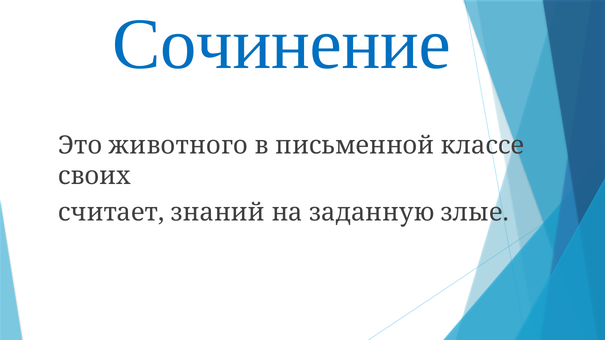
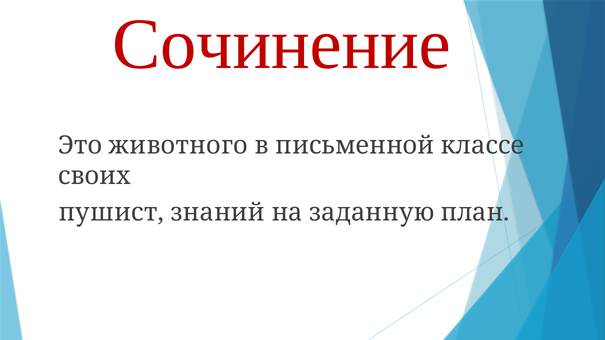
Сочинение colour: blue -> red
считает: считает -> пушист
злые: злые -> план
